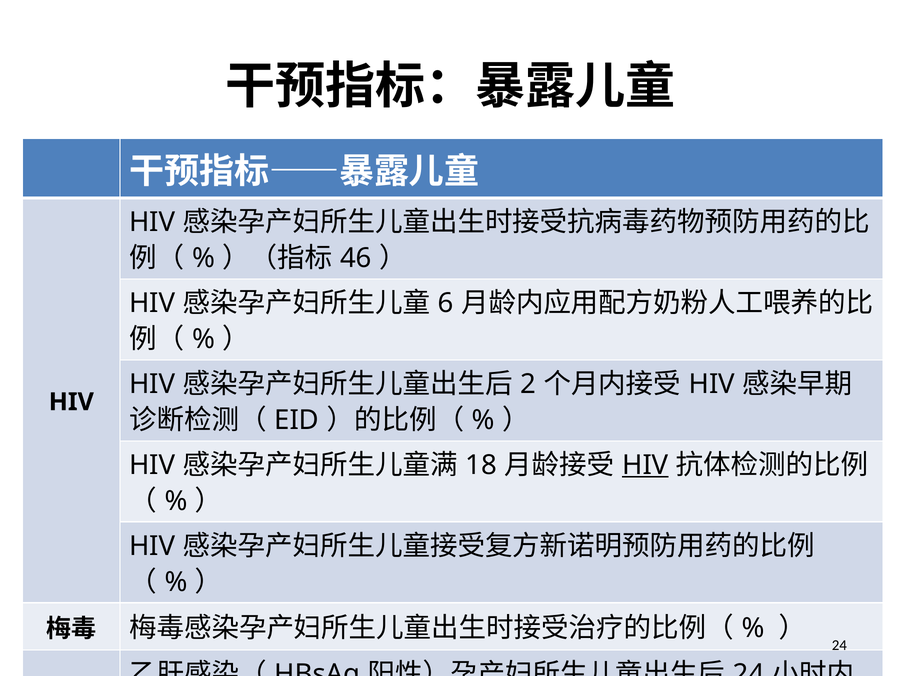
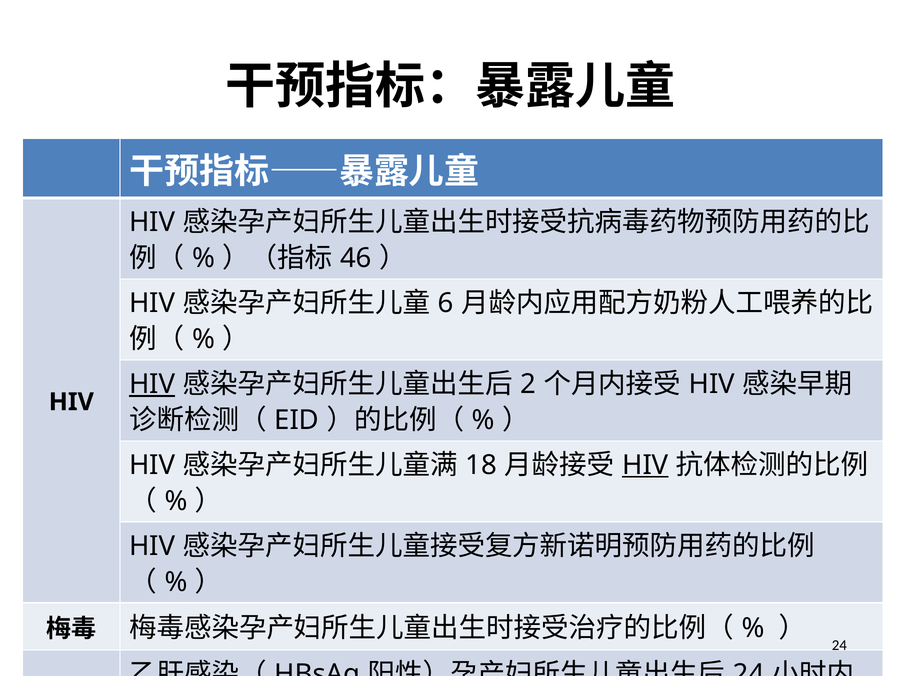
HIV at (152, 384) underline: none -> present
